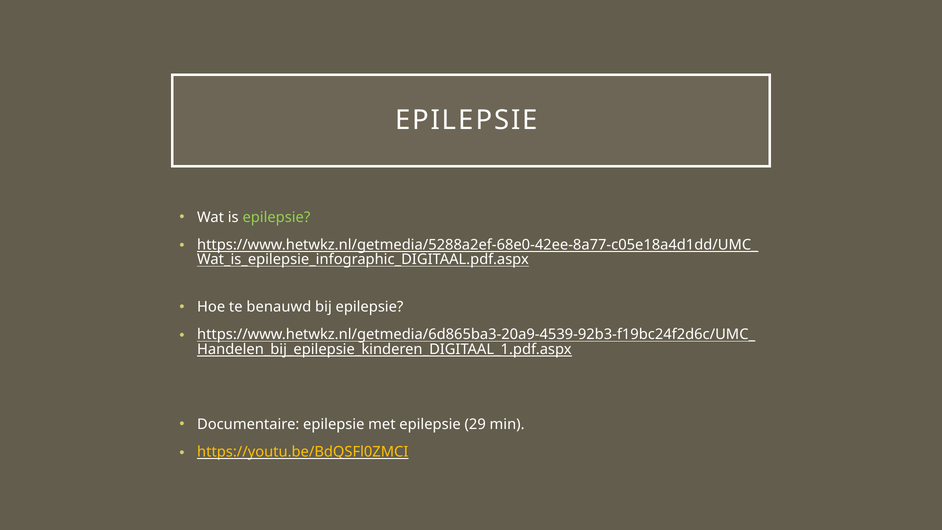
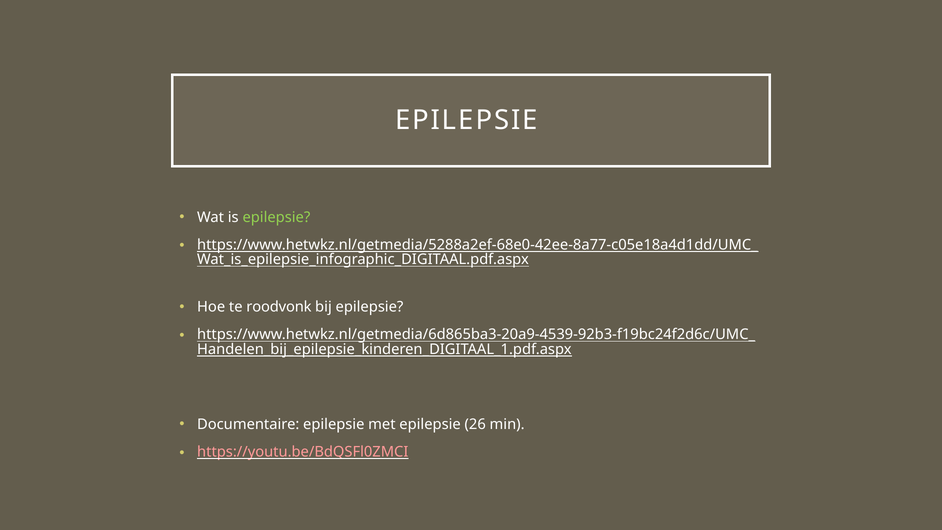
benauwd: benauwd -> roodvonk
29: 29 -> 26
https://youtu.be/BdQSFl0ZMCI colour: yellow -> pink
